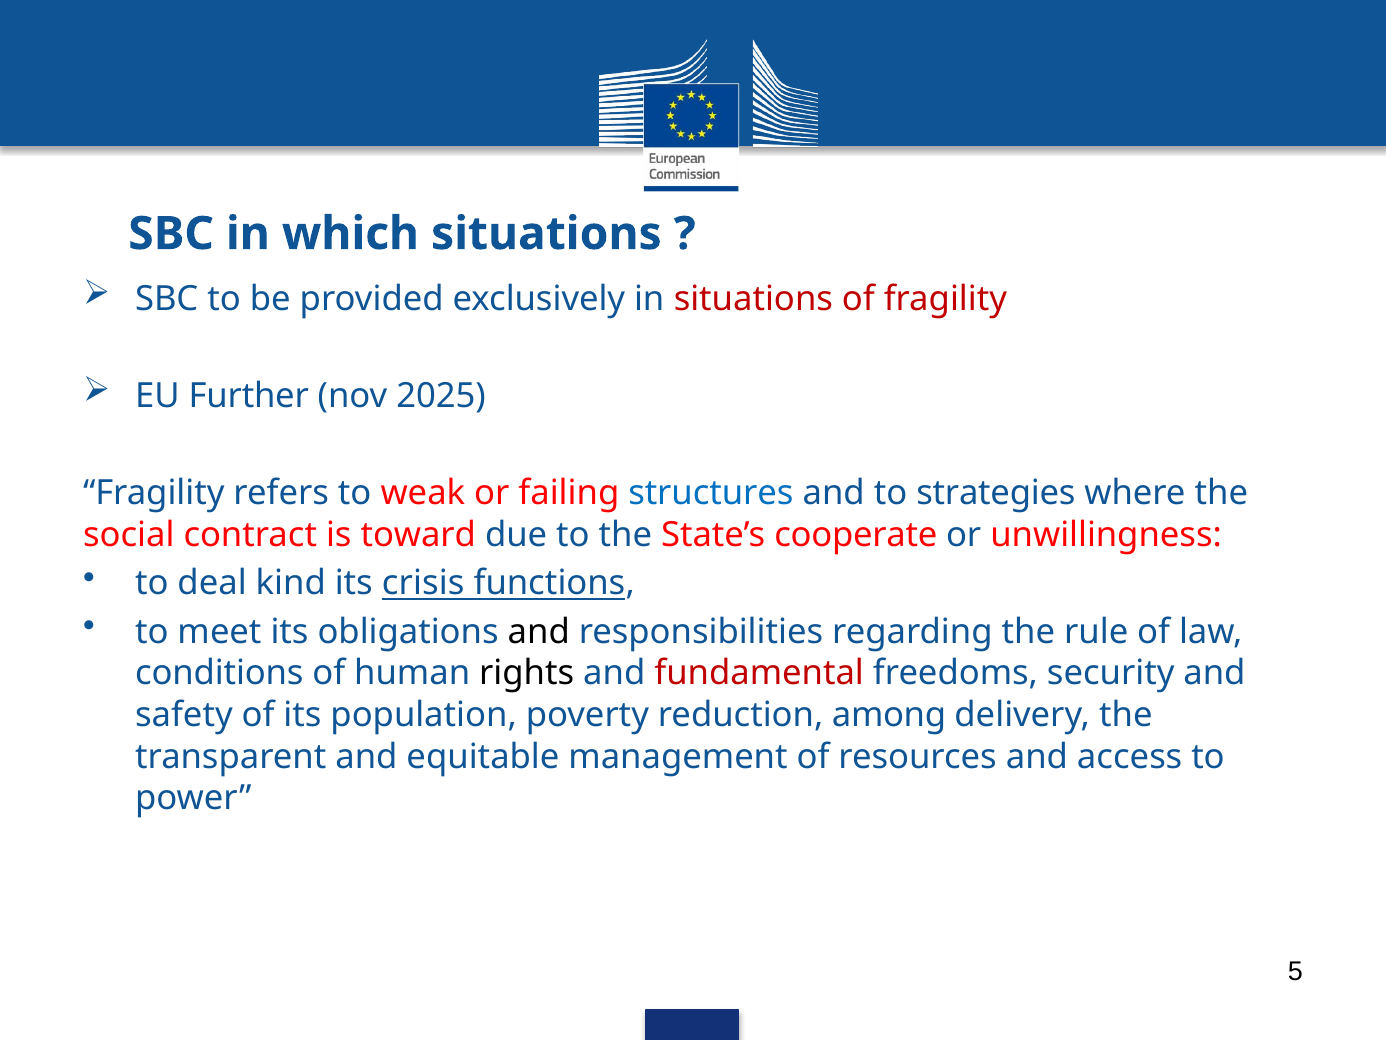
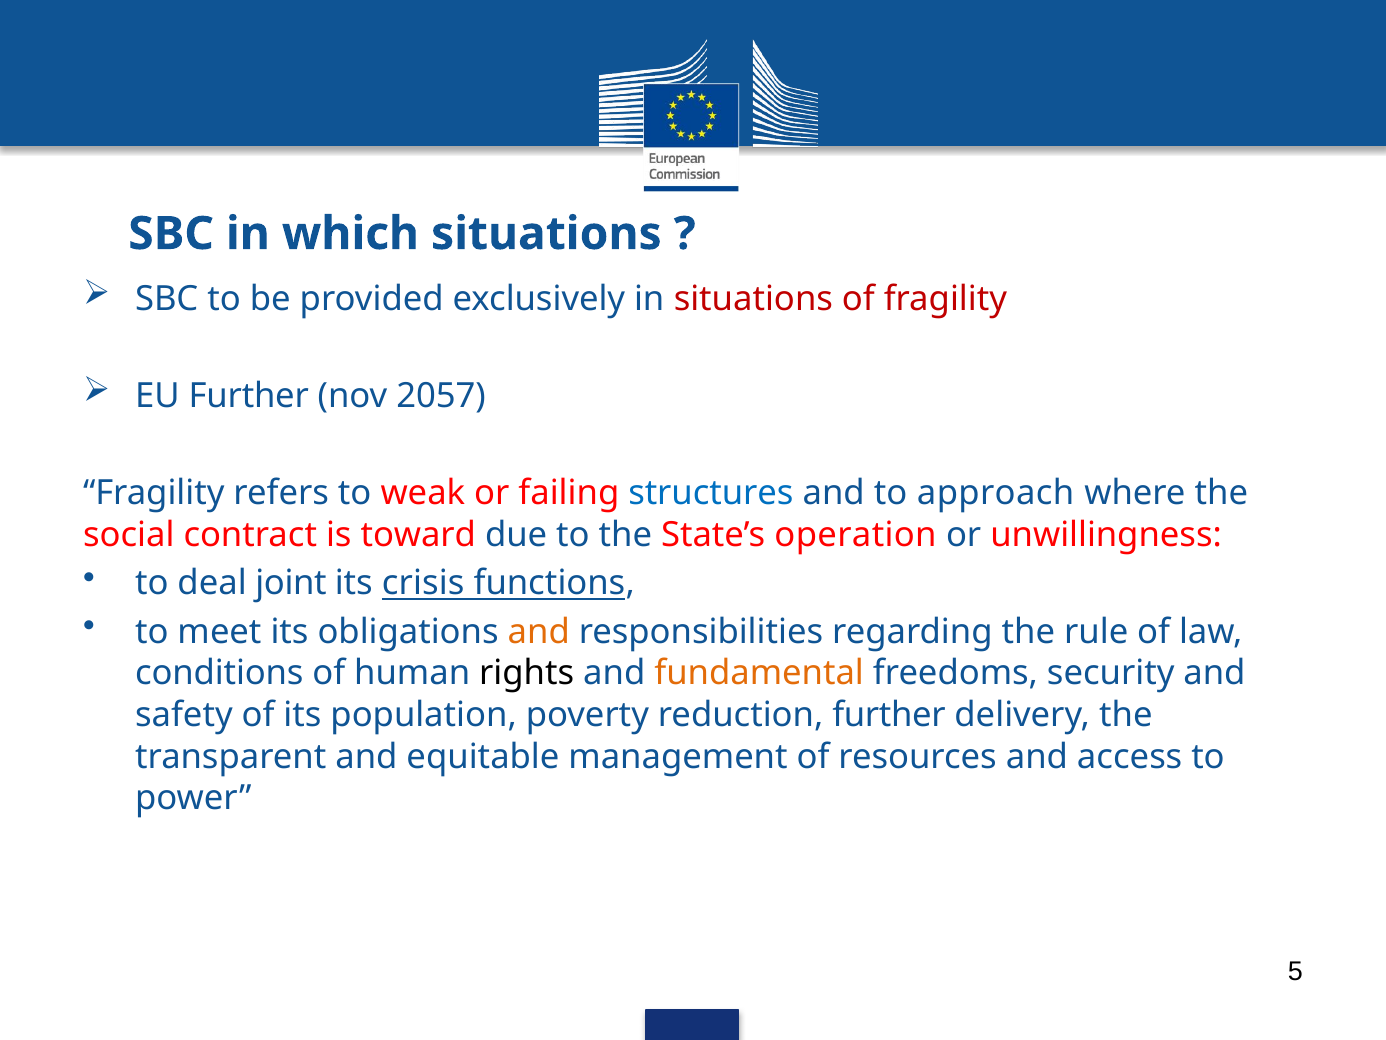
2025: 2025 -> 2057
strategies: strategies -> approach
cooperate: cooperate -> operation
kind: kind -> joint
and at (539, 631) colour: black -> orange
fundamental colour: red -> orange
reduction among: among -> further
